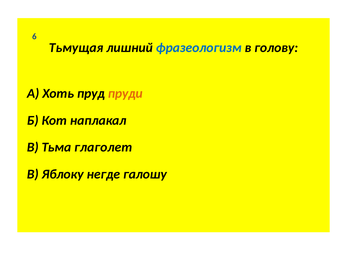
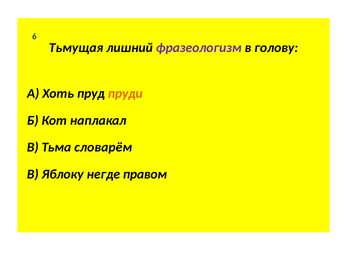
фразеологизм colour: blue -> purple
глаголет: глаголет -> словарём
галошу: галошу -> правом
